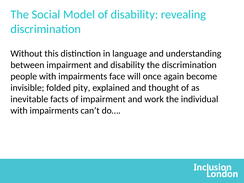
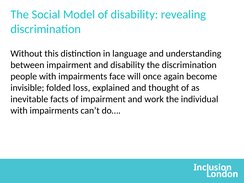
pity: pity -> loss
